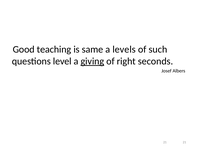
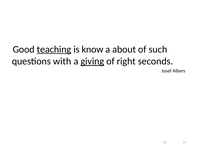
teaching underline: none -> present
same: same -> know
levels: levels -> about
level: level -> with
